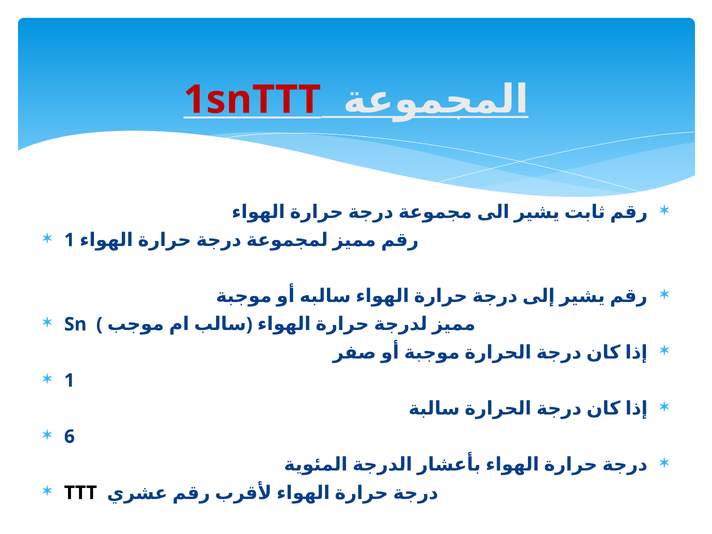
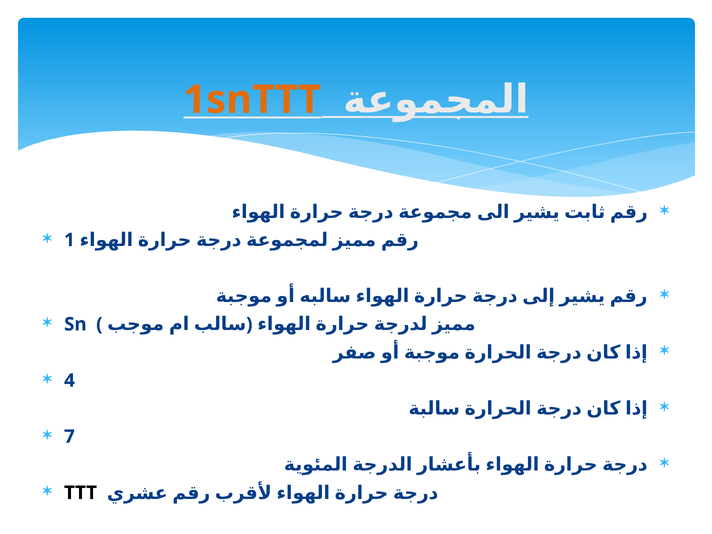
1snTTT colour: red -> orange
1 at (69, 380): 1 -> 4
6: 6 -> 7
